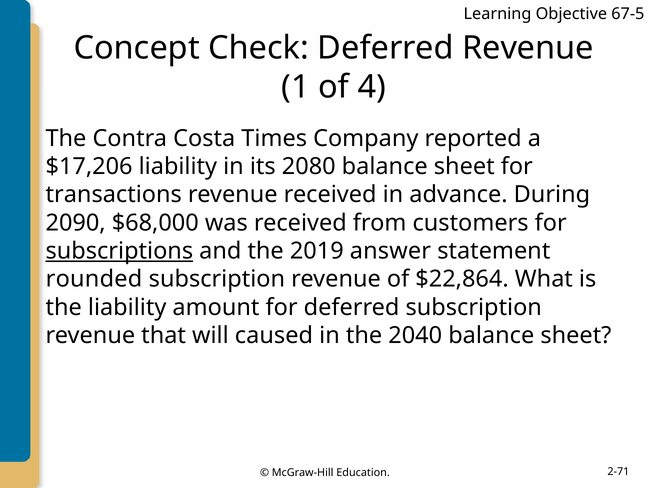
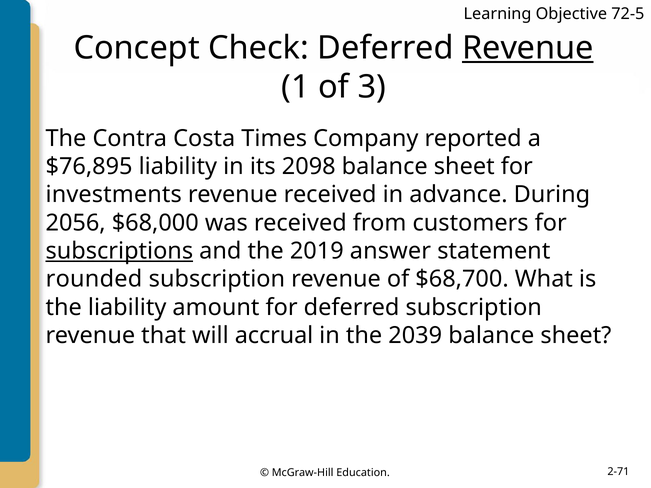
67-5: 67-5 -> 72-5
Revenue at (528, 48) underline: none -> present
4: 4 -> 3
$17,206: $17,206 -> $76,895
2080: 2080 -> 2098
transactions: transactions -> investments
2090: 2090 -> 2056
$22,864: $22,864 -> $68,700
caused: caused -> accrual
2040: 2040 -> 2039
